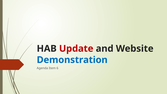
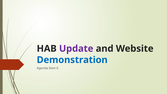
Update colour: red -> purple
